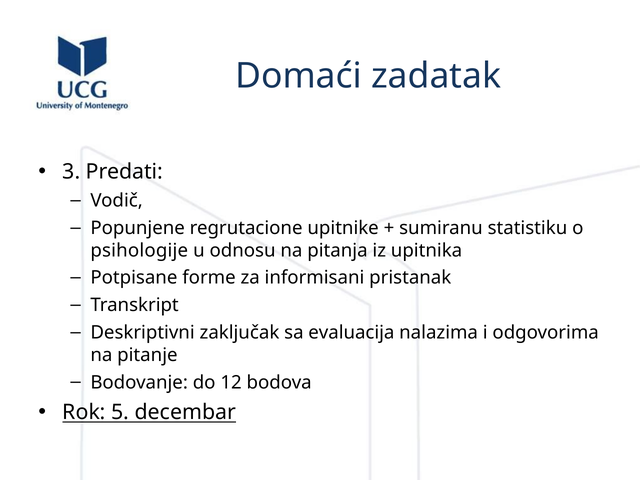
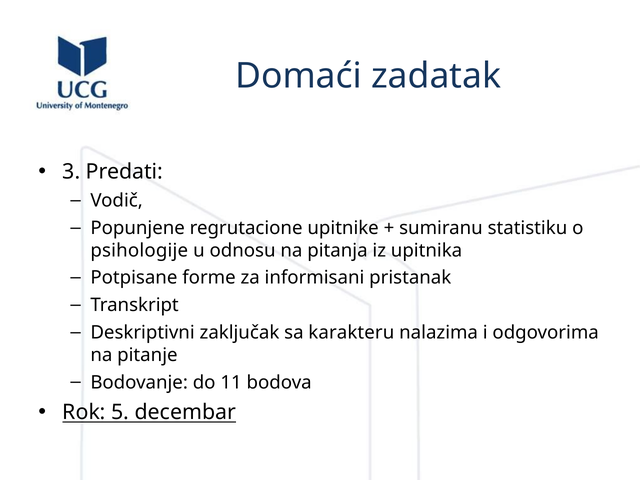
evaluacija: evaluacija -> karakteru
12: 12 -> 11
